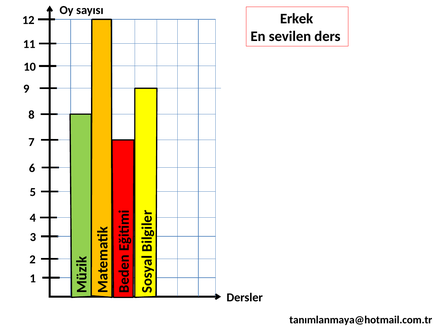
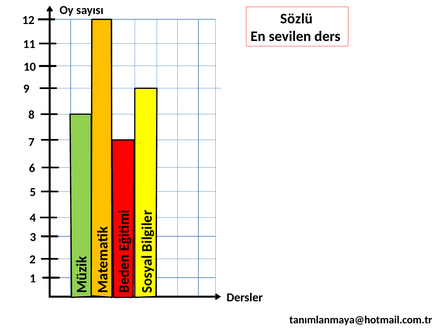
Erkek: Erkek -> Sözlü
